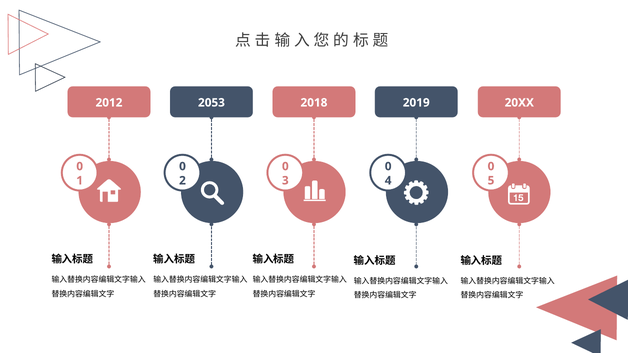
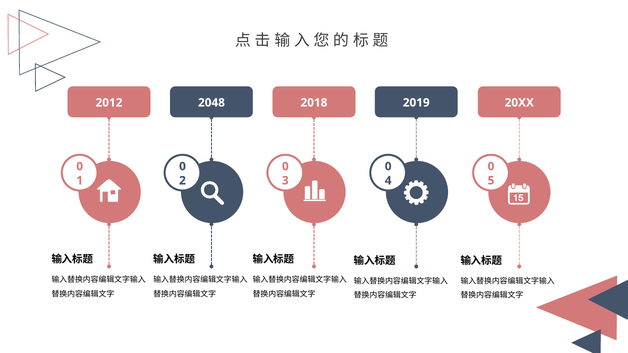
2053: 2053 -> 2048
